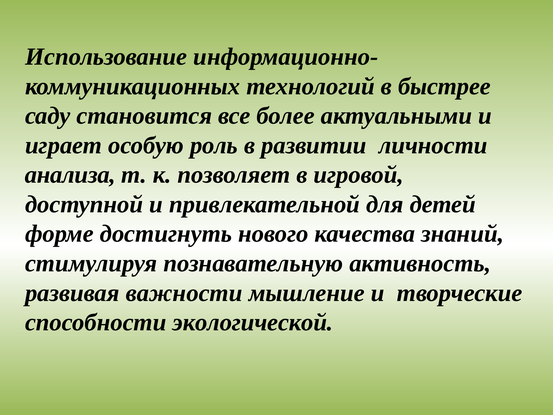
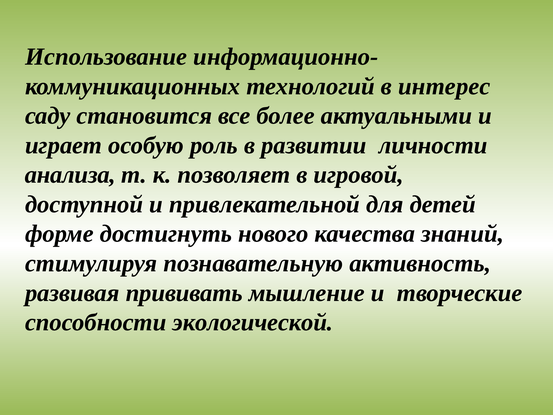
быстрее: быстрее -> интерес
важности: важности -> прививать
